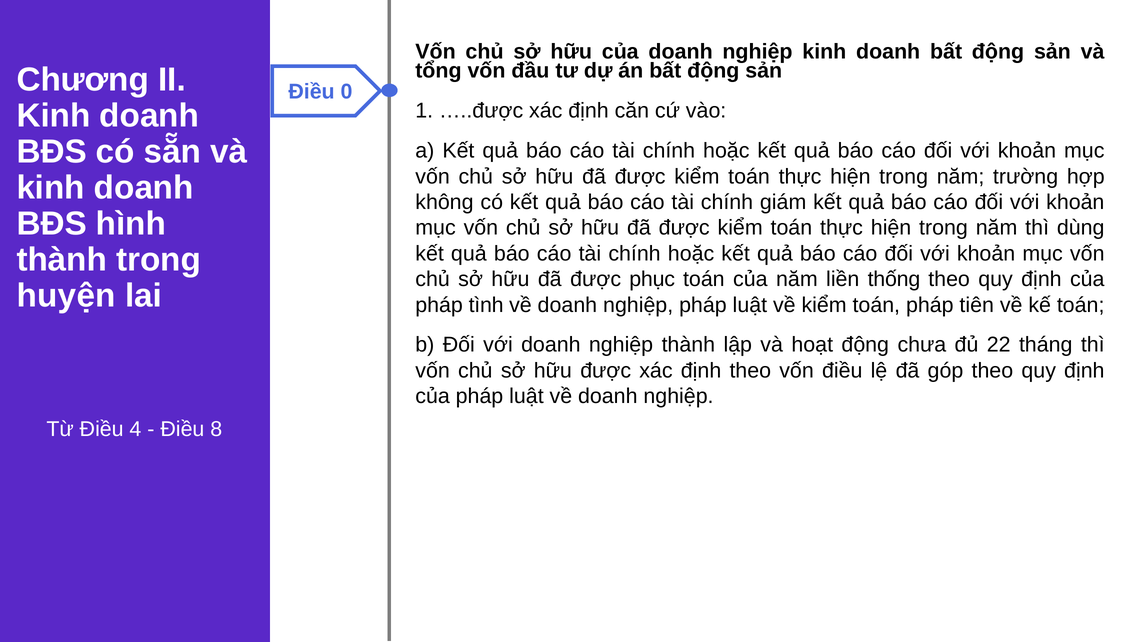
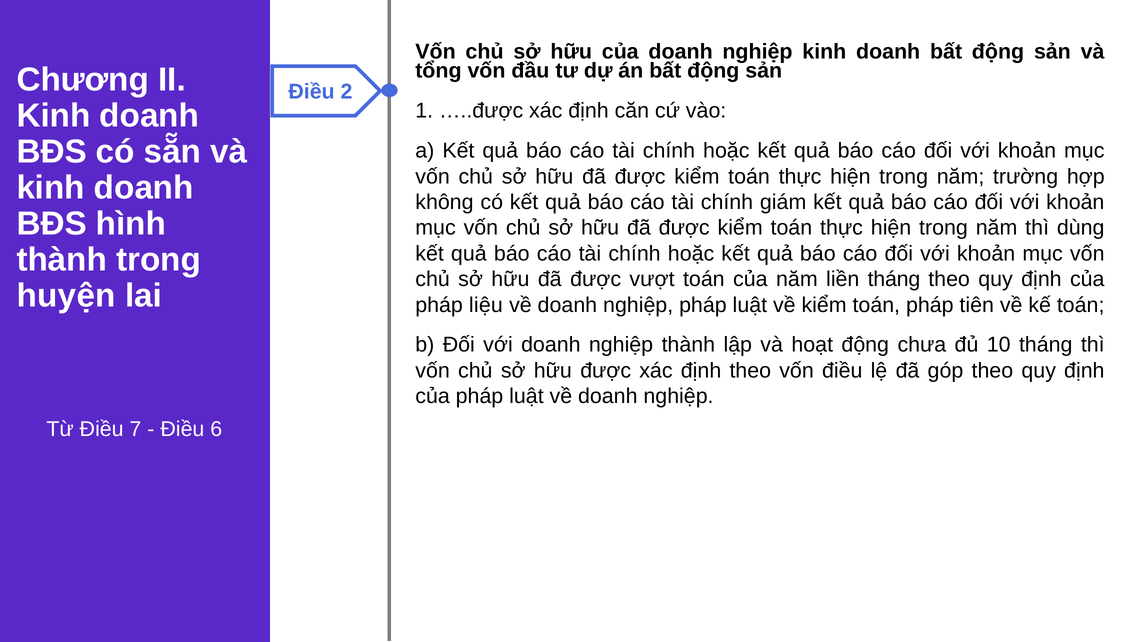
0: 0 -> 2
phục: phục -> vượt
liền thống: thống -> tháng
tình: tình -> liệu
22: 22 -> 10
4: 4 -> 7
8: 8 -> 6
